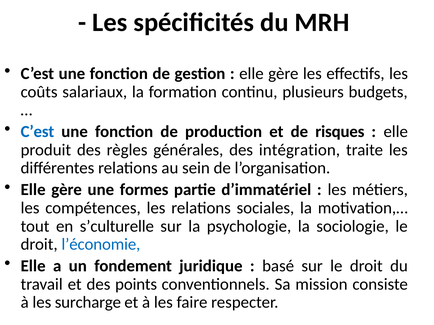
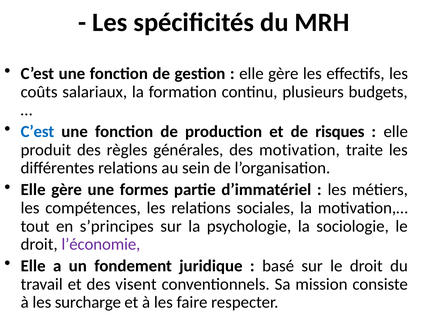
intégration: intégration -> motivation
s’culturelle: s’culturelle -> s’principes
l’économie colour: blue -> purple
points: points -> visent
